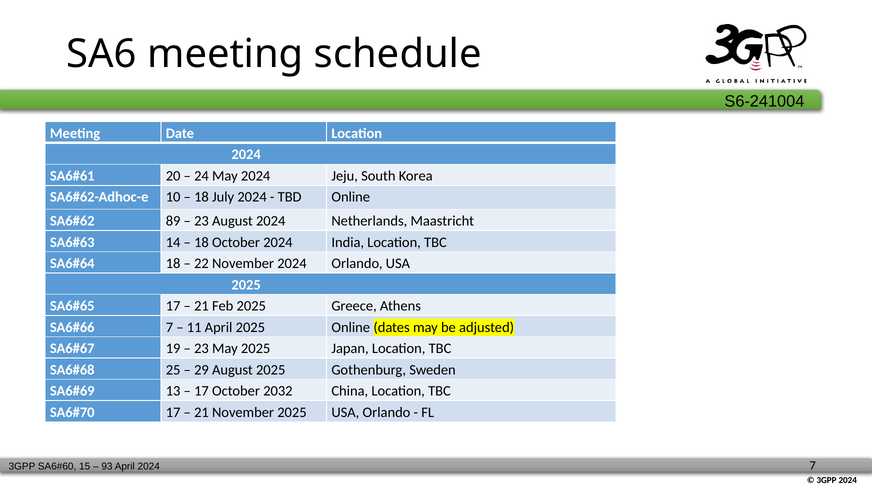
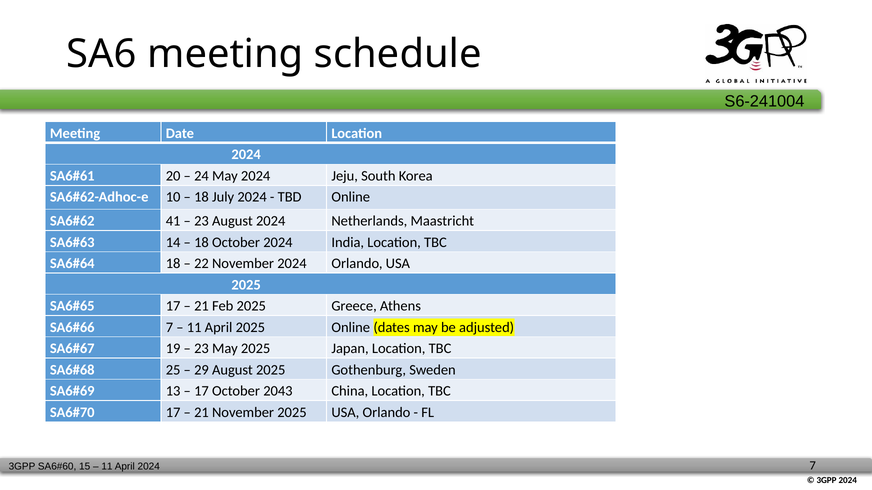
89: 89 -> 41
2032: 2032 -> 2043
93 at (107, 467): 93 -> 11
